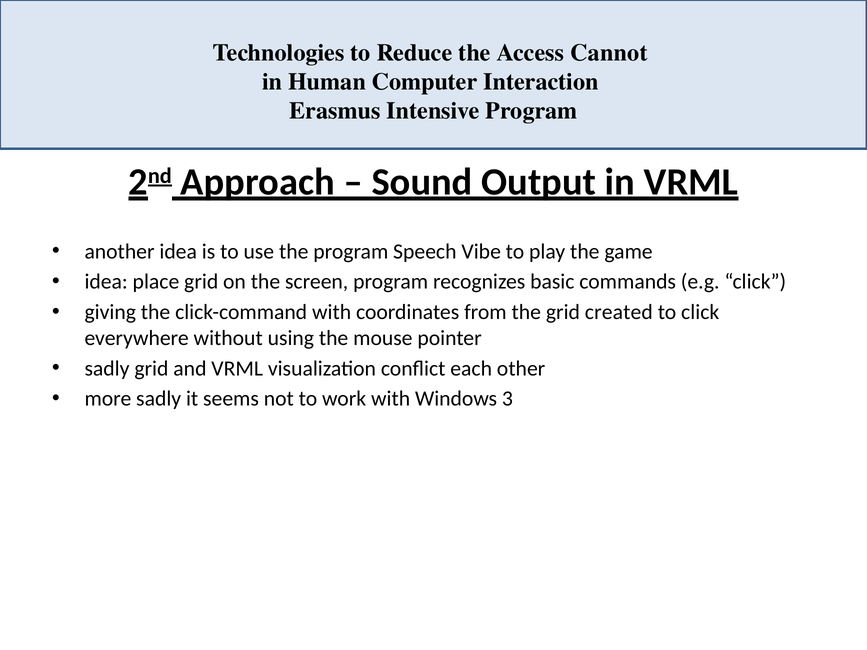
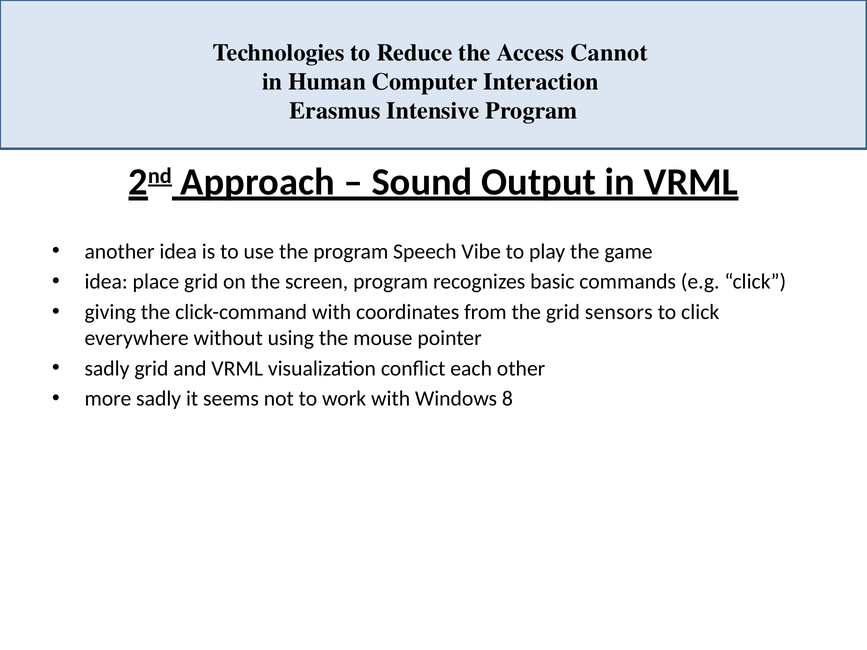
created: created -> sensors
3: 3 -> 8
